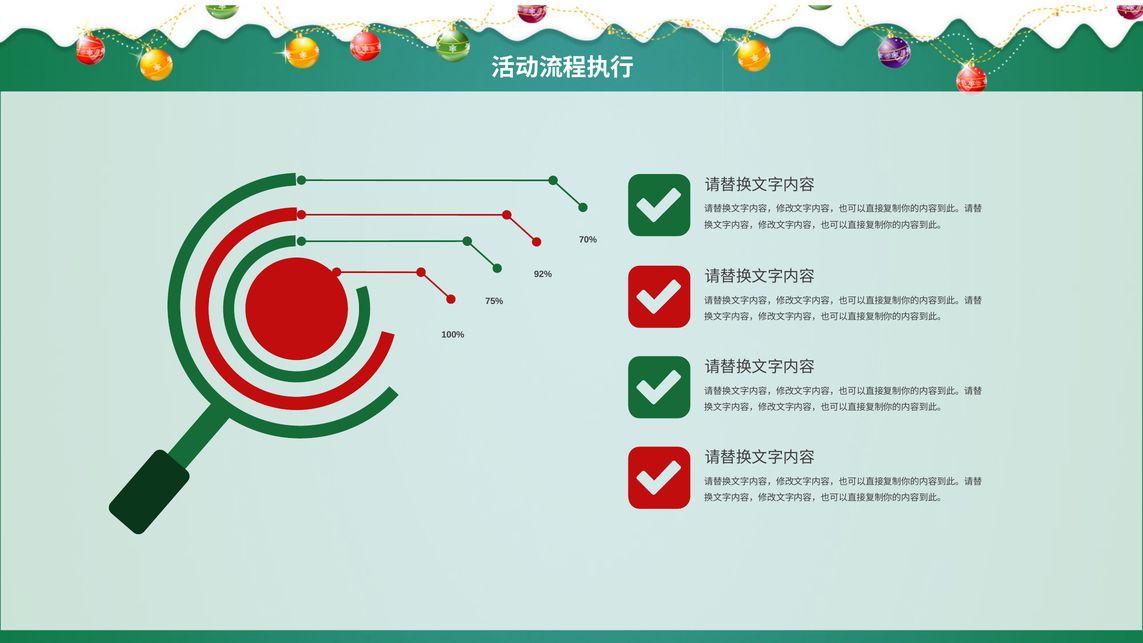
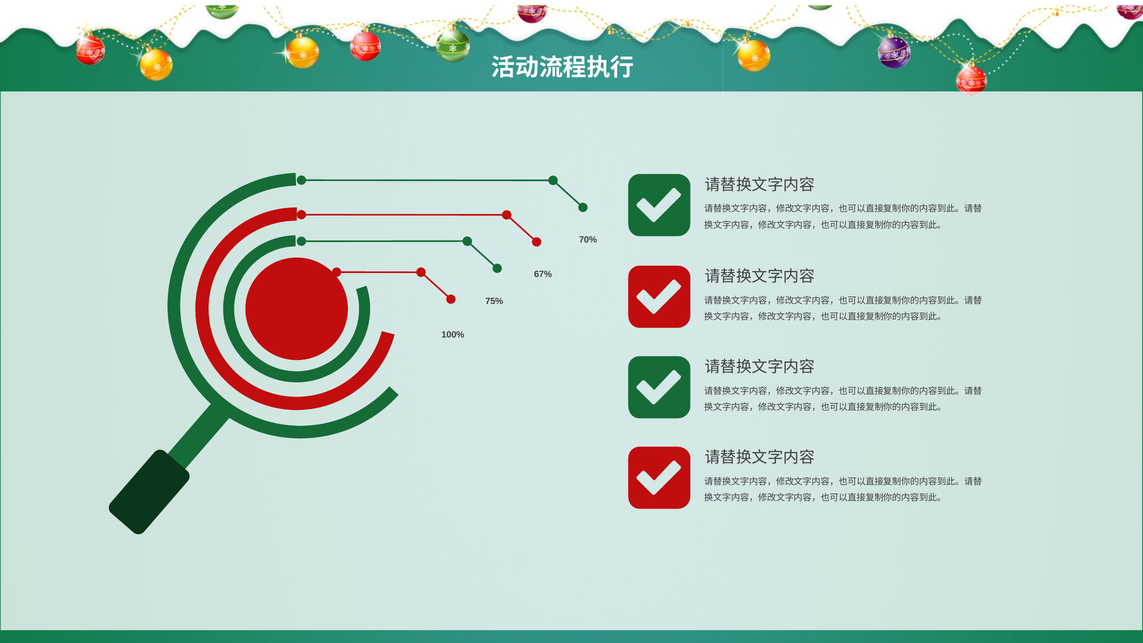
92%: 92% -> 67%
